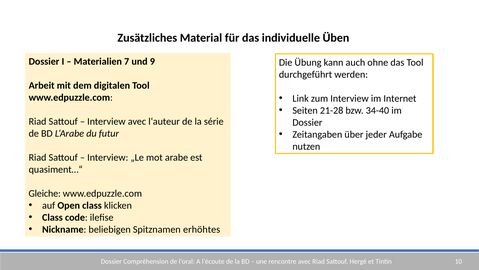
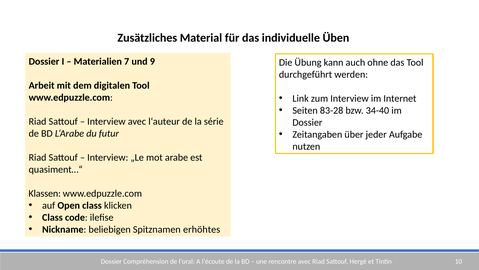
21-28: 21-28 -> 83-28
Gleiche: Gleiche -> Klassen
